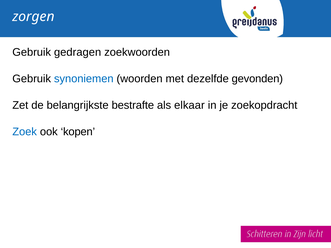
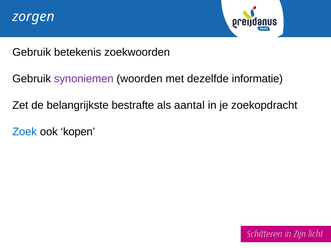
gedragen: gedragen -> betekenis
synoniemen colour: blue -> purple
gevonden: gevonden -> informatie
elkaar: elkaar -> aantal
